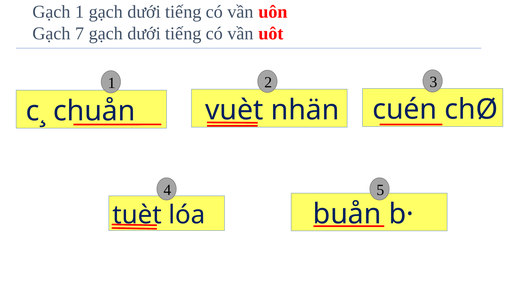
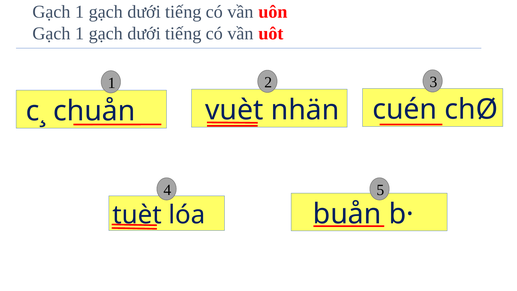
7 at (80, 34): 7 -> 1
